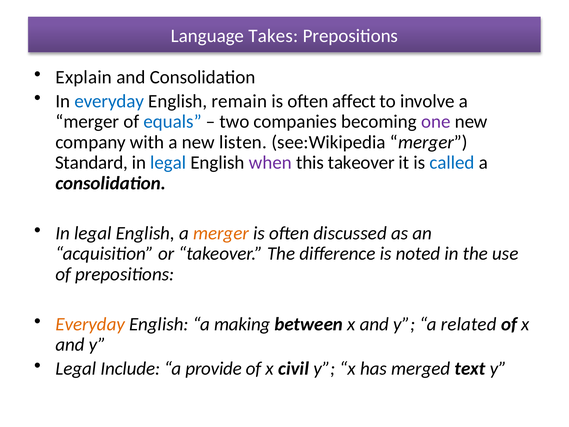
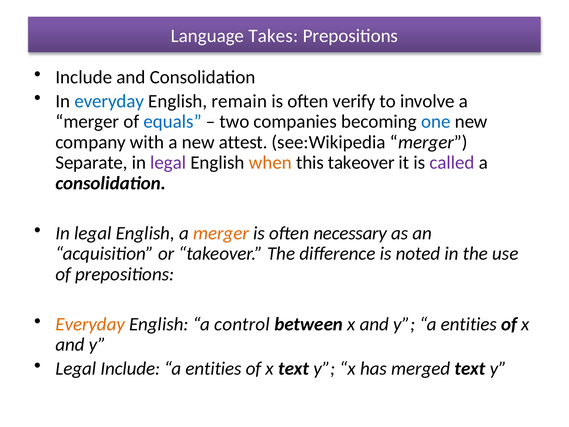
Explain at (84, 77): Explain -> Include
affect: affect -> verify
one colour: purple -> blue
listen: listen -> attest
Standard: Standard -> Separate
legal at (168, 163) colour: blue -> purple
when colour: purple -> orange
called colour: blue -> purple
discussed: discussed -> necessary
making: making -> control
y a related: related -> entities
provide at (214, 368): provide -> entities
x civil: civil -> text
